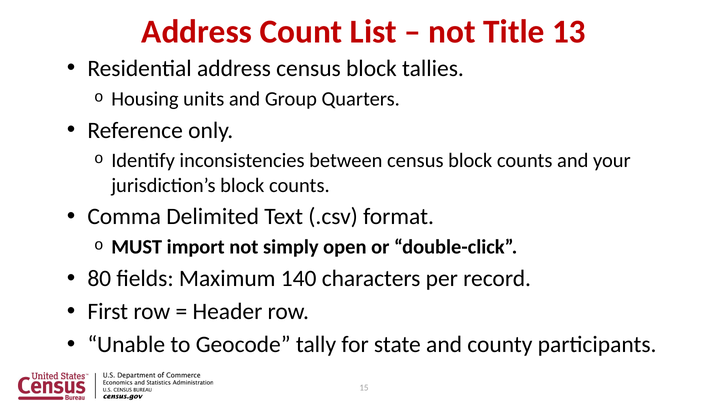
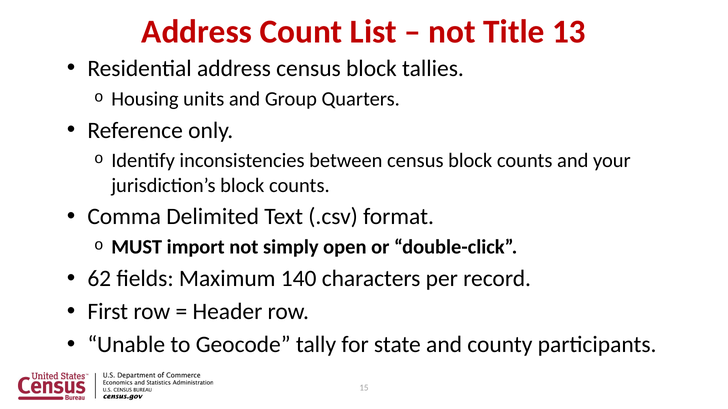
80: 80 -> 62
